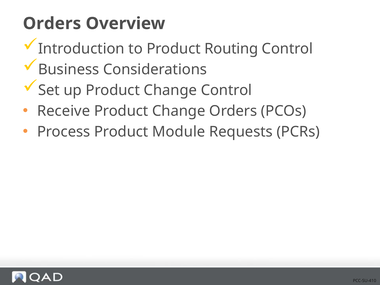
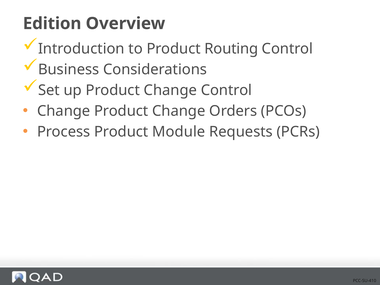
Orders at (52, 23): Orders -> Edition
Receive at (64, 111): Receive -> Change
